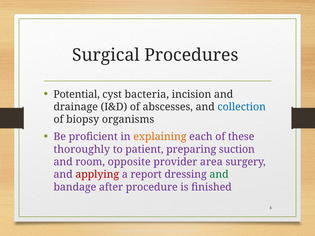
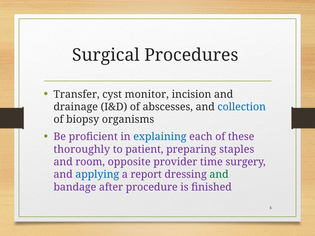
Potential: Potential -> Transfer
bacteria: bacteria -> monitor
explaining colour: orange -> blue
suction: suction -> staples
area: area -> time
applying colour: red -> blue
